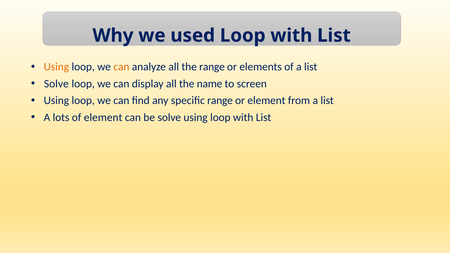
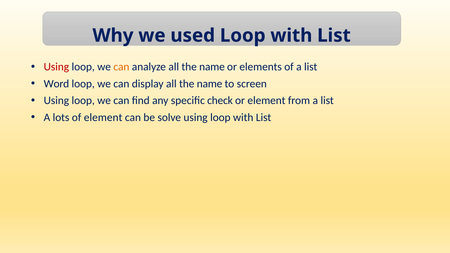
Using at (56, 67) colour: orange -> red
analyze all the range: range -> name
Solve at (56, 84): Solve -> Word
specific range: range -> check
